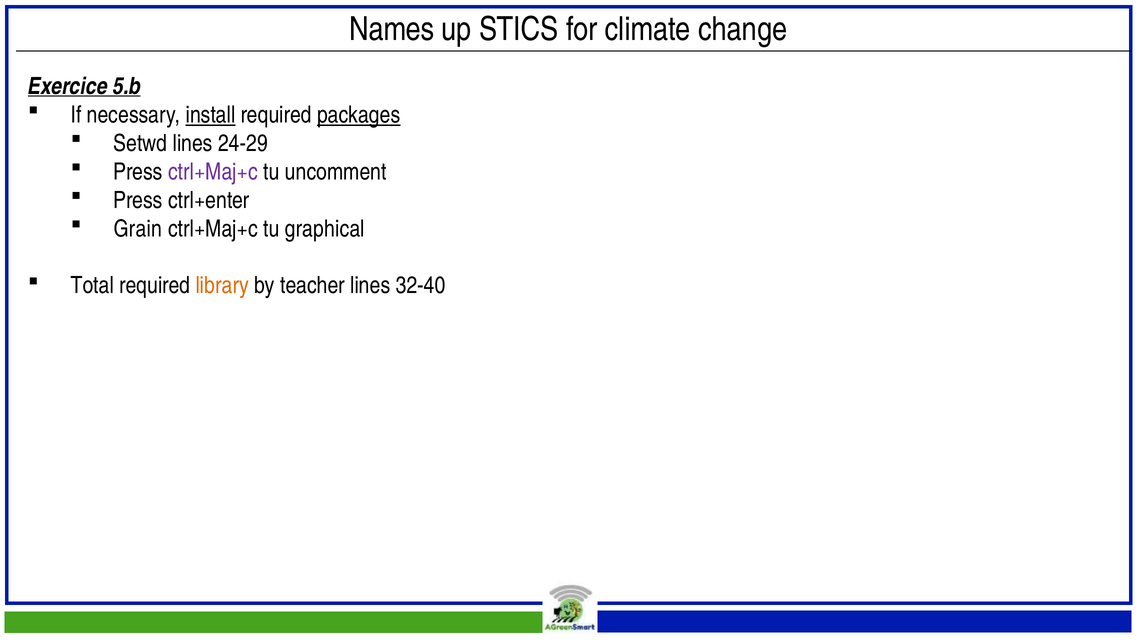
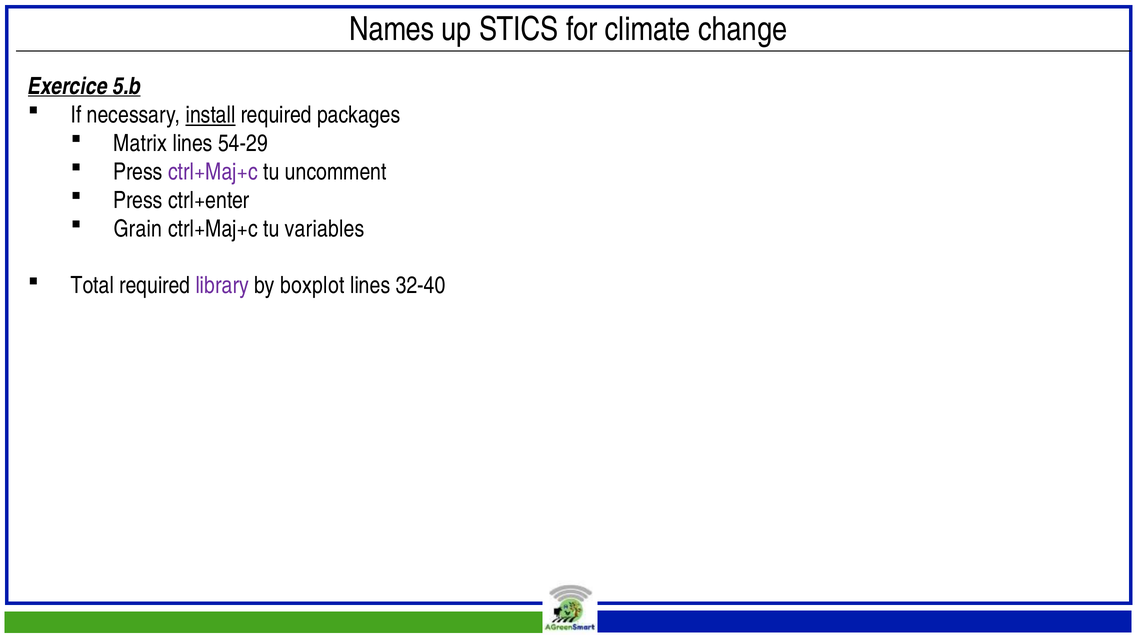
packages underline: present -> none
Setwd: Setwd -> Matrix
24-29: 24-29 -> 54-29
graphical: graphical -> variables
library colour: orange -> purple
teacher: teacher -> boxplot
